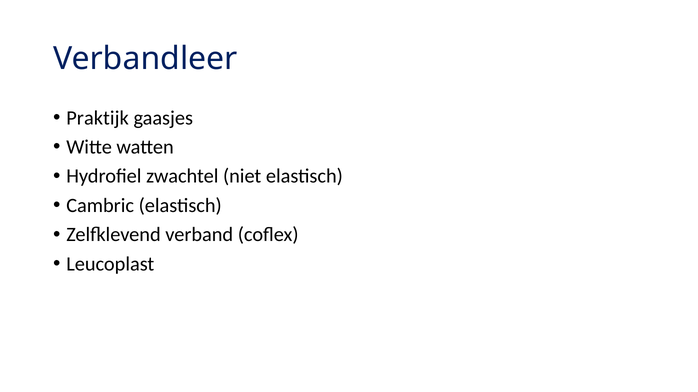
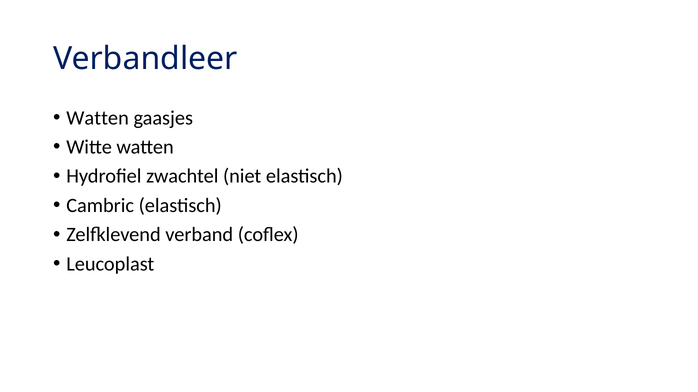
Praktijk at (98, 118): Praktijk -> Watten
